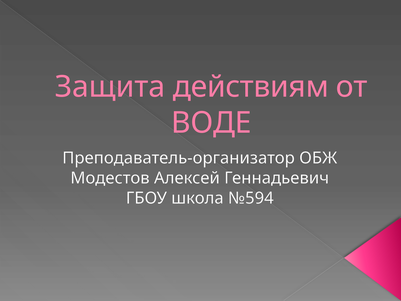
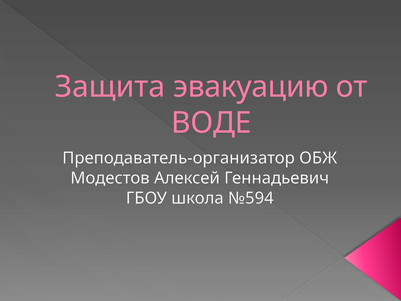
действиям: действиям -> эвакуацию
